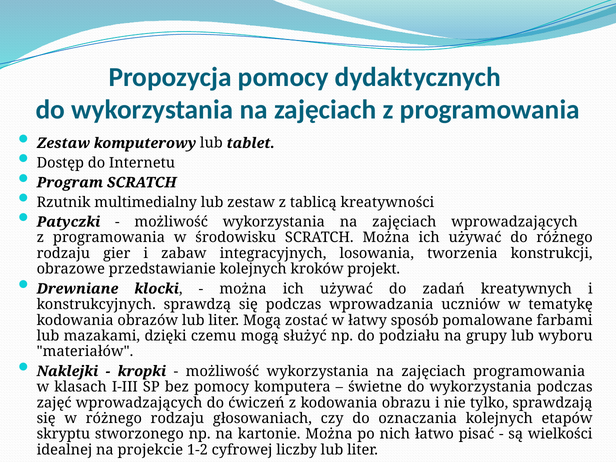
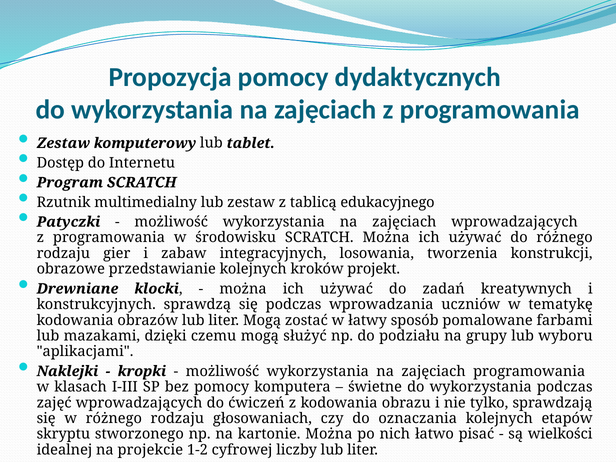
kreatywności: kreatywności -> edukacyjnego
materiałów: materiałów -> aplikacjami
